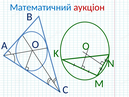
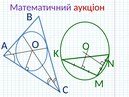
Математичний colour: blue -> purple
